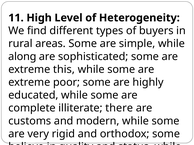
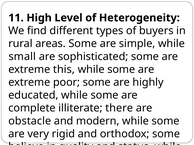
along: along -> small
customs: customs -> obstacle
